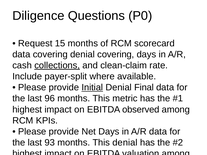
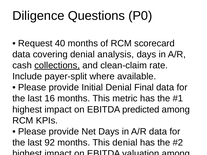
15: 15 -> 40
denial covering: covering -> analysis
Initial underline: present -> none
96: 96 -> 16
observed: observed -> predicted
93: 93 -> 92
